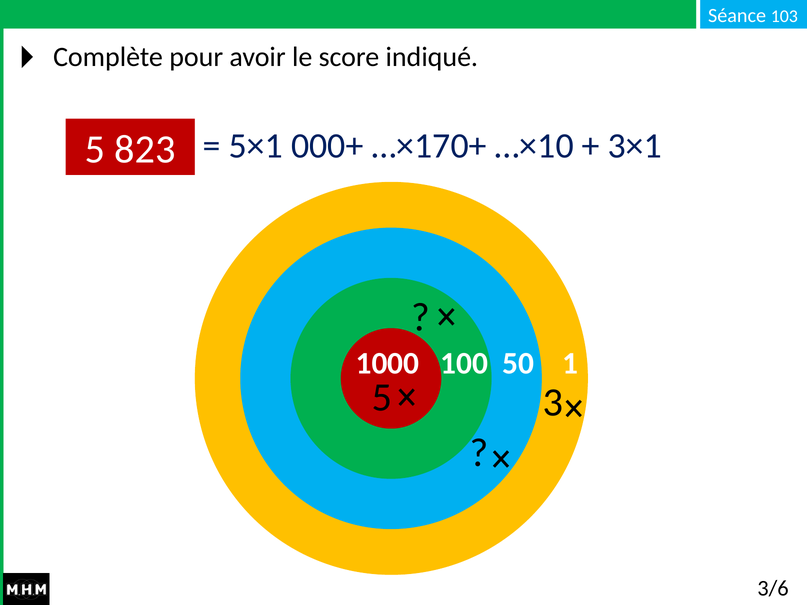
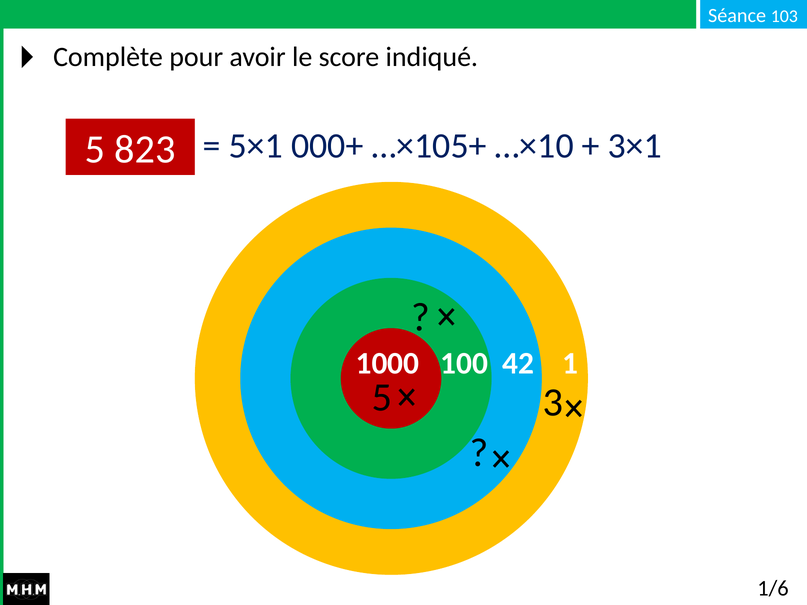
…×170+: …×170+ -> …×105+
50: 50 -> 42
3/6: 3/6 -> 1/6
